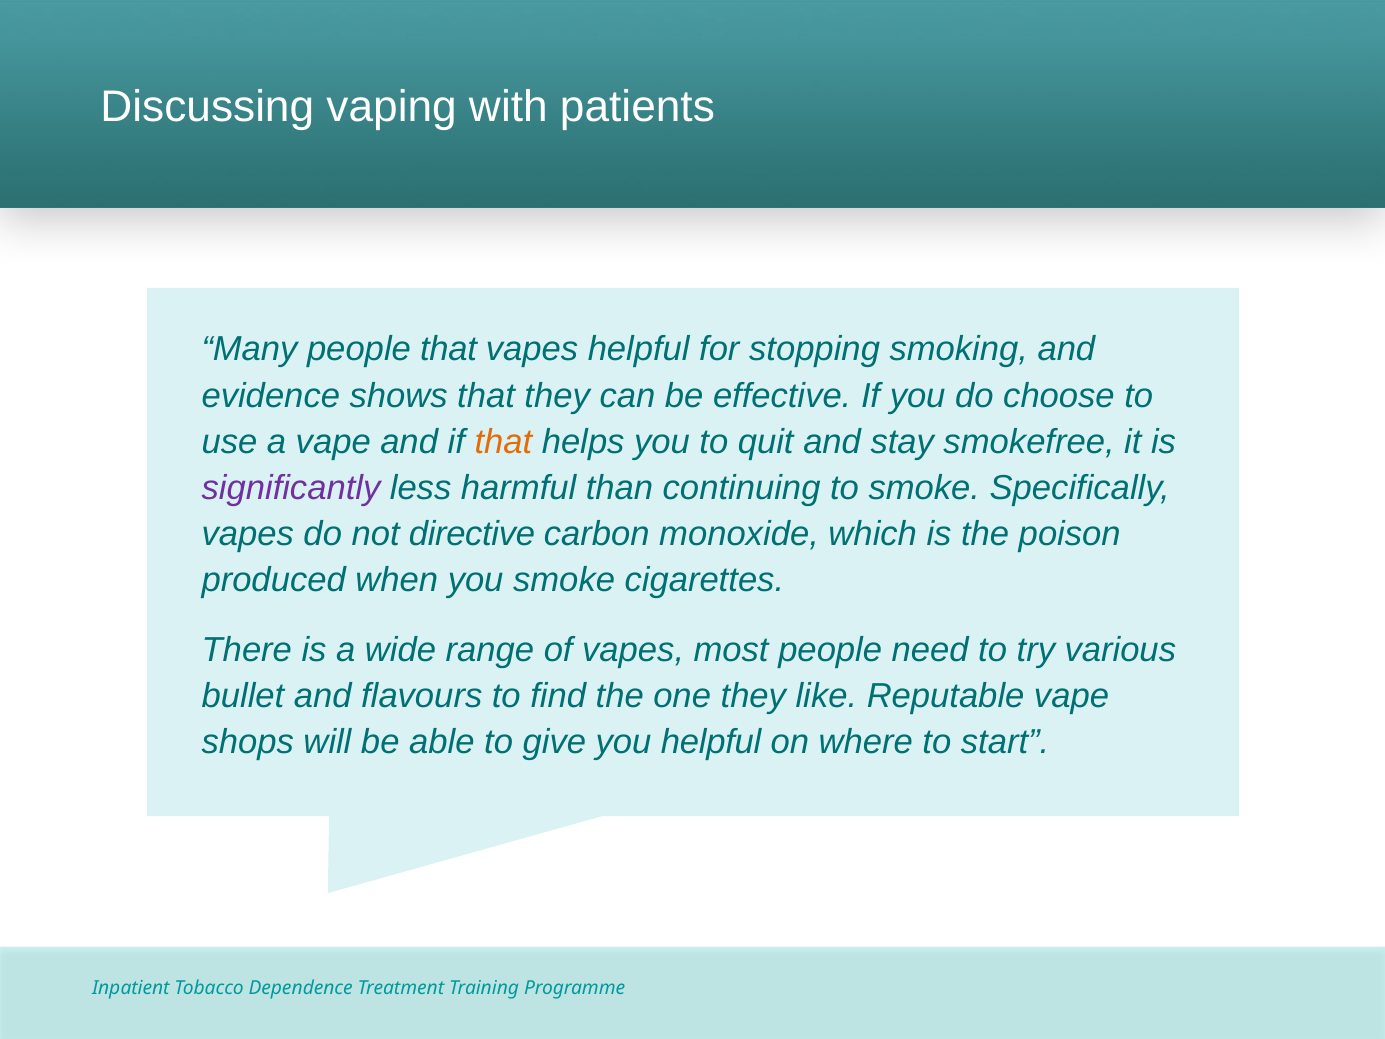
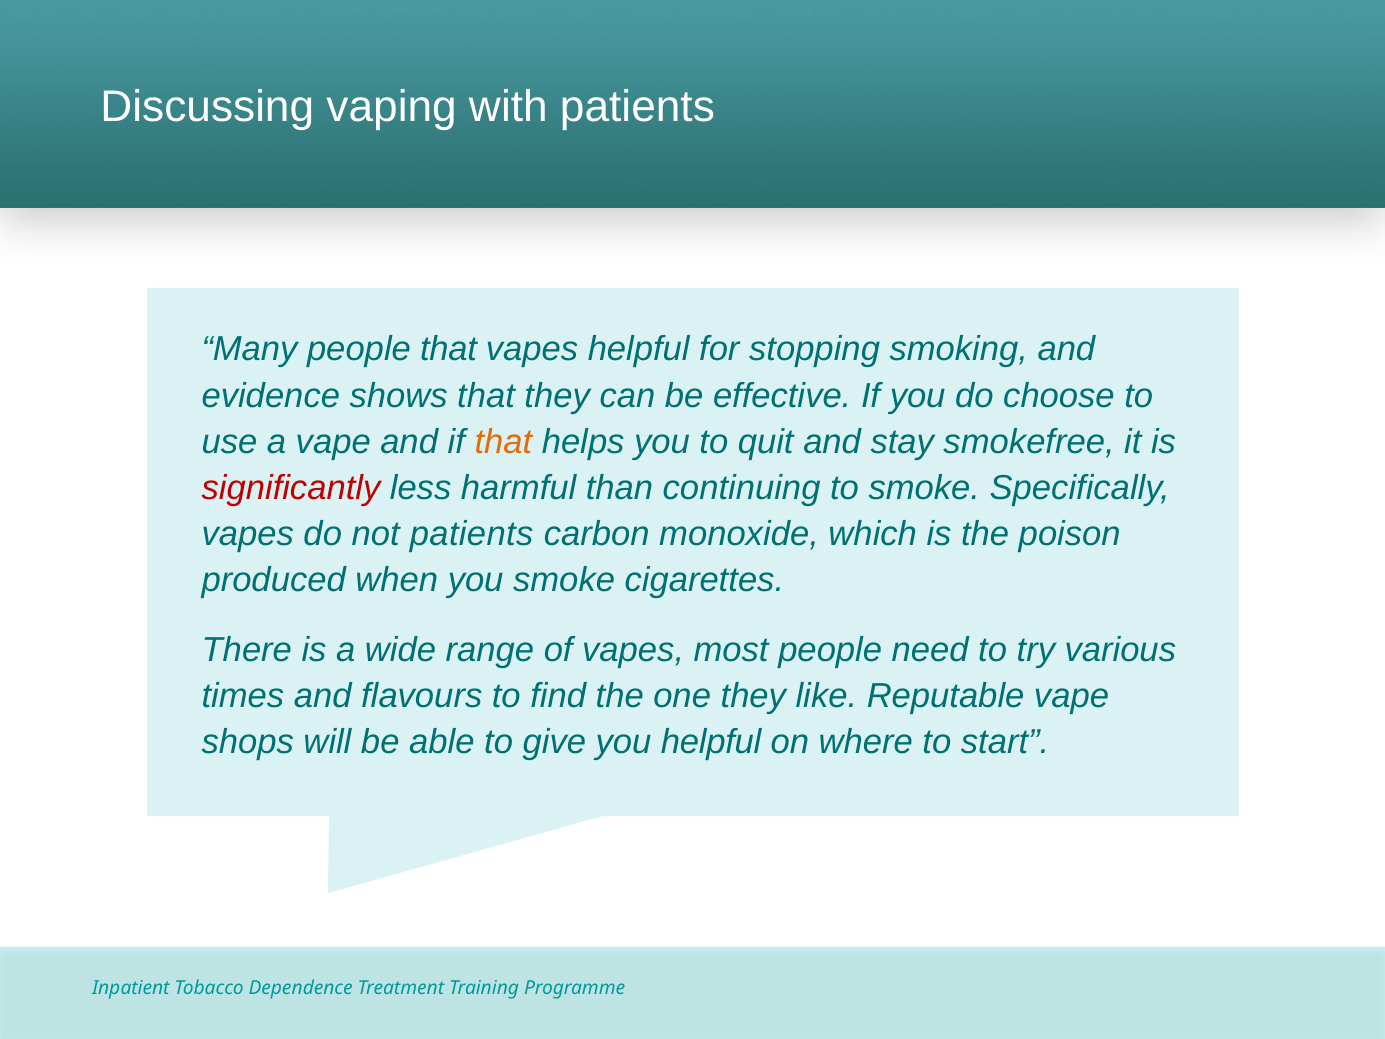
significantly colour: purple -> red
not directive: directive -> patients
bullet: bullet -> times
